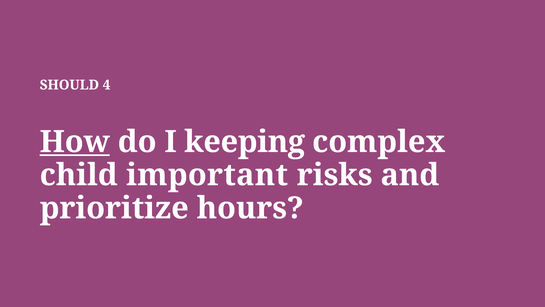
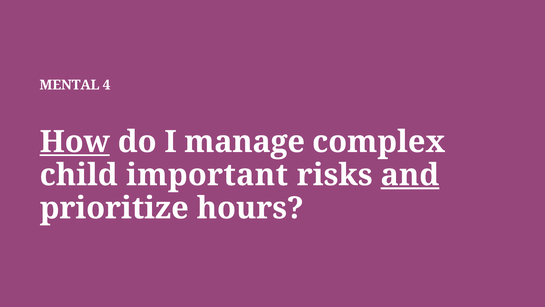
SHOULD: SHOULD -> MENTAL
keeping: keeping -> manage
and underline: none -> present
